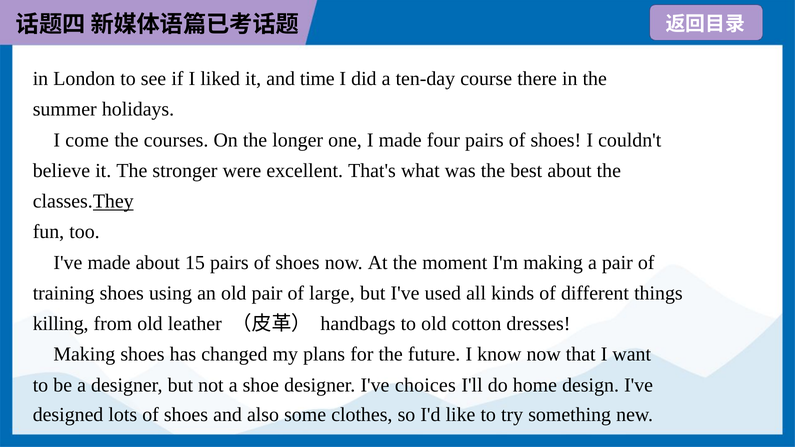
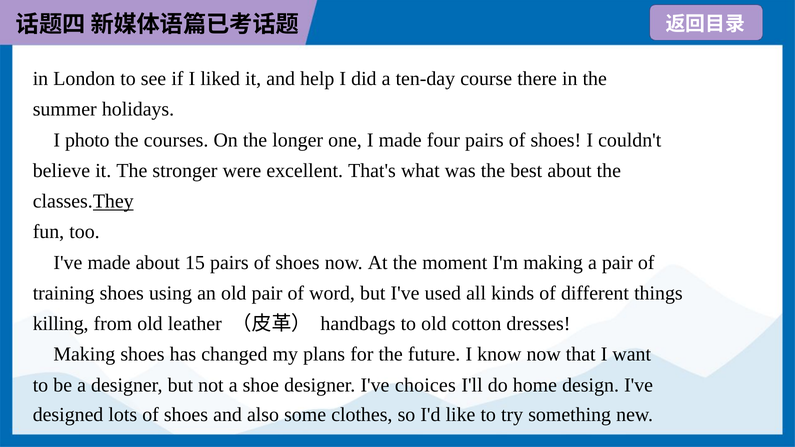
time: time -> help
come: come -> photo
large: large -> word
